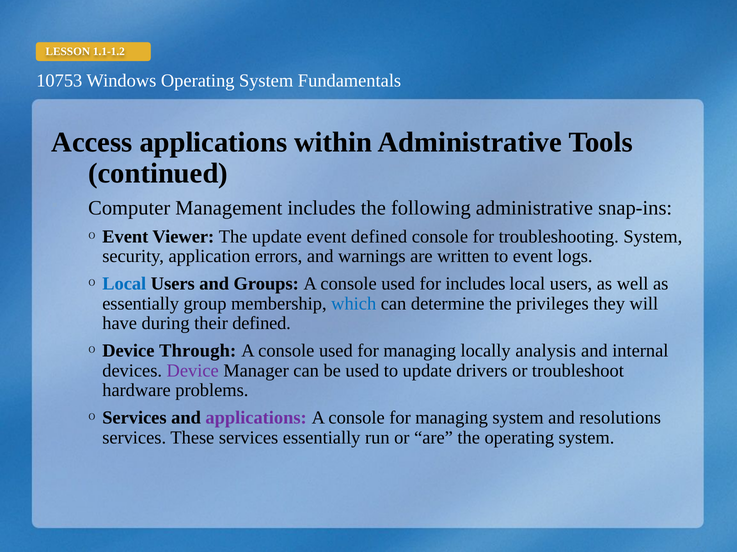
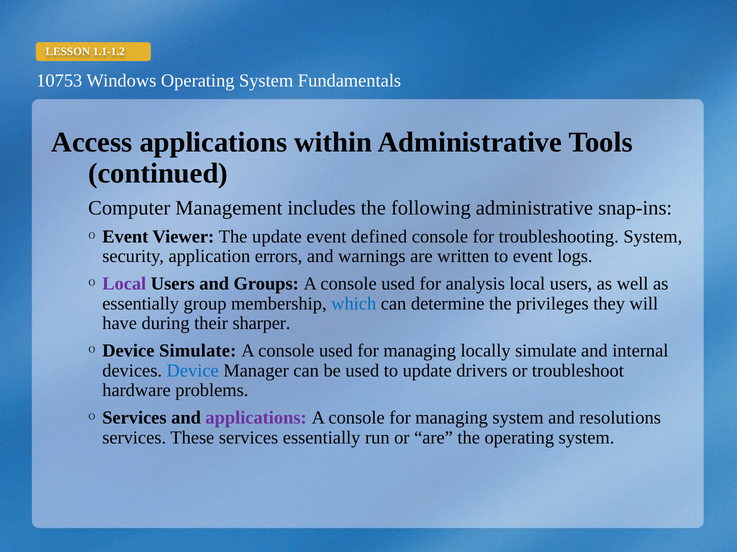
Local at (124, 284) colour: blue -> purple
for includes: includes -> analysis
their defined: defined -> sharper
Device Through: Through -> Simulate
locally analysis: analysis -> simulate
Device at (193, 371) colour: purple -> blue
